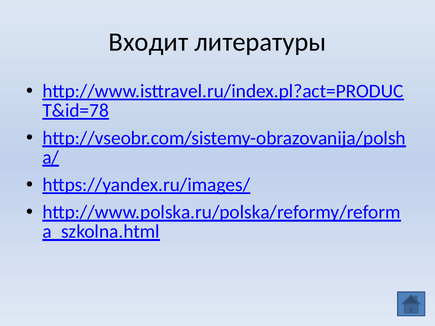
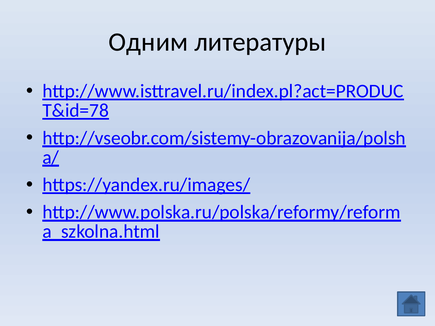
Входит: Входит -> Одним
